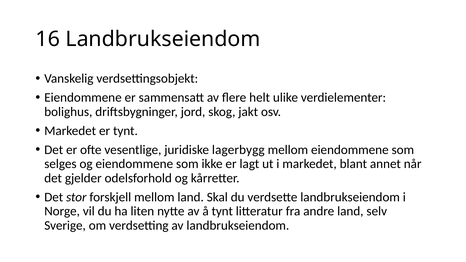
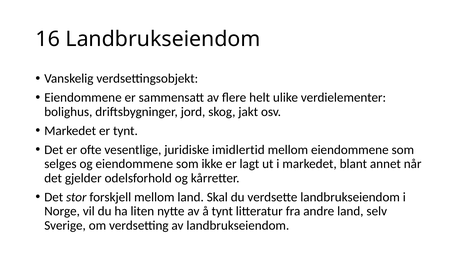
lagerbygg: lagerbygg -> imidlertid
